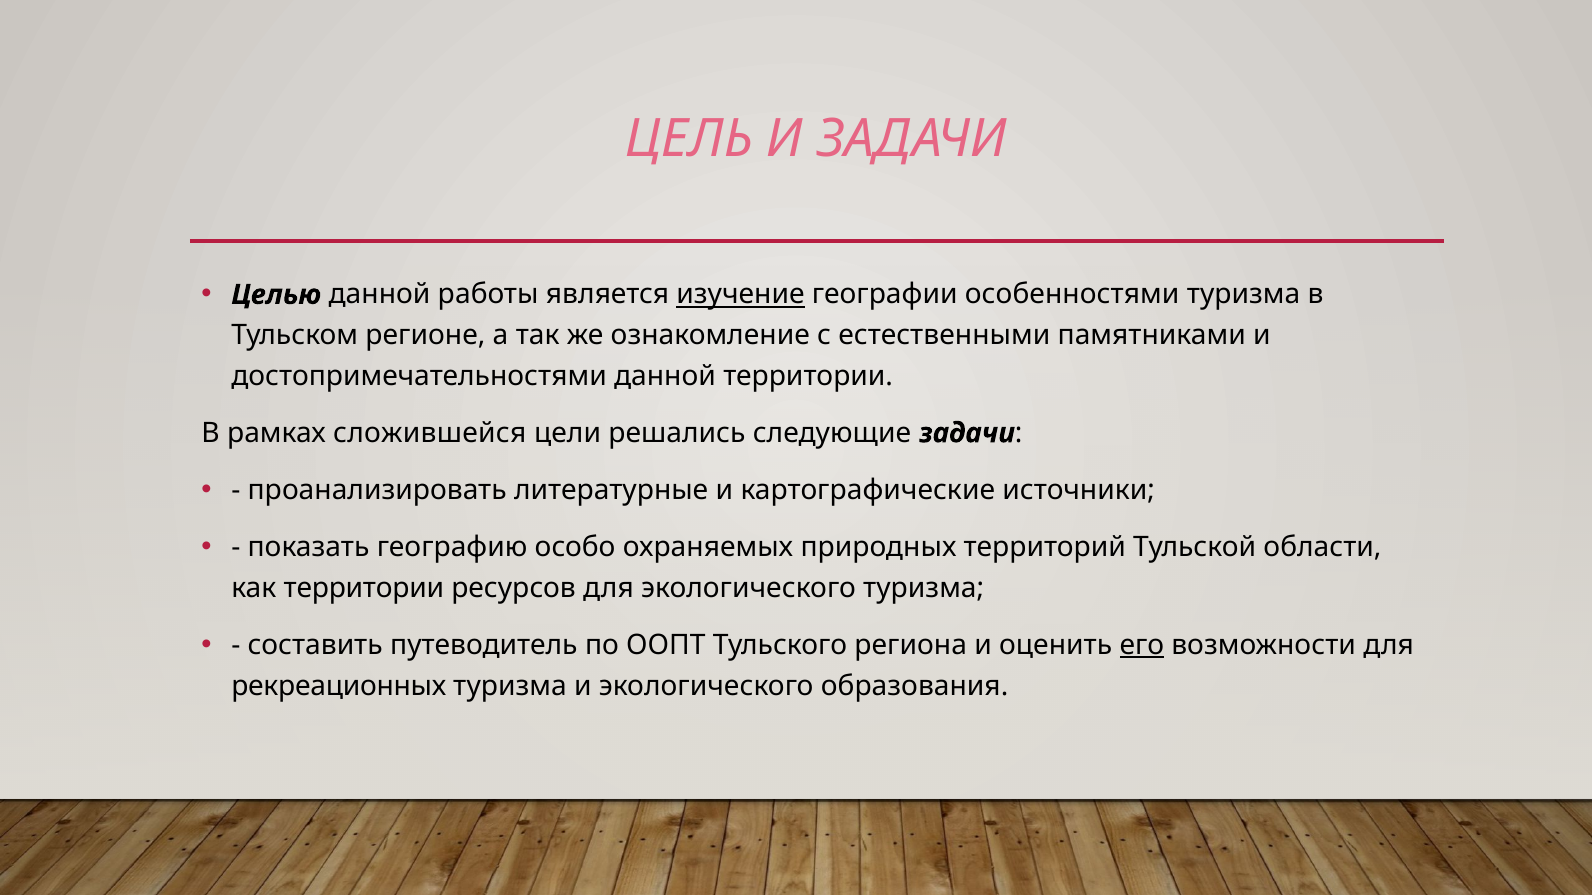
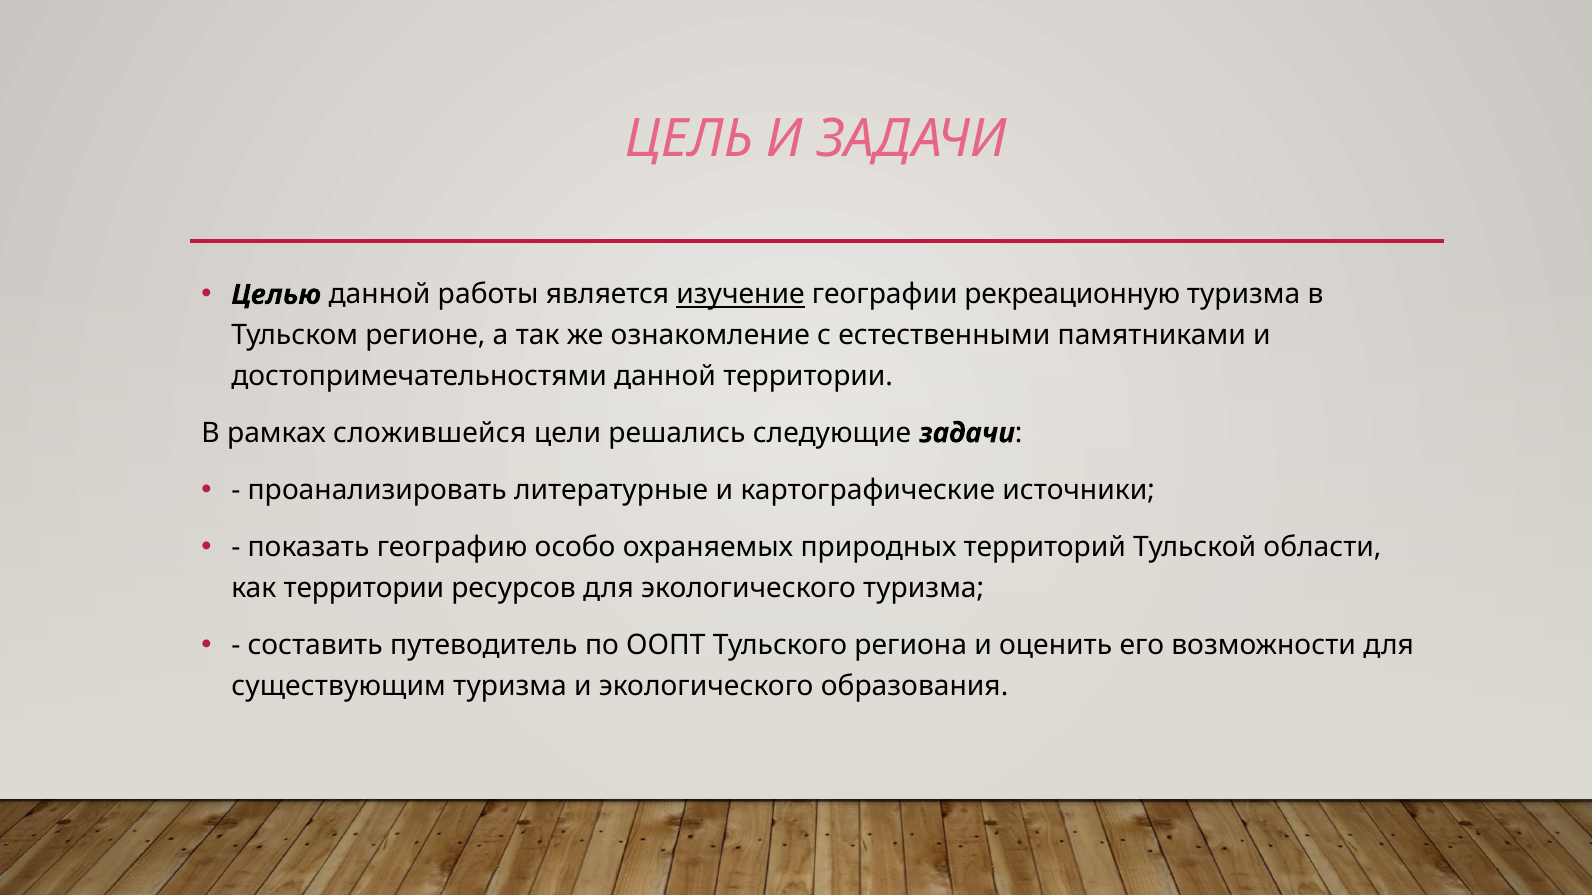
особенностями: особенностями -> рекреационную
его underline: present -> none
рекреационных: рекреационных -> существующим
